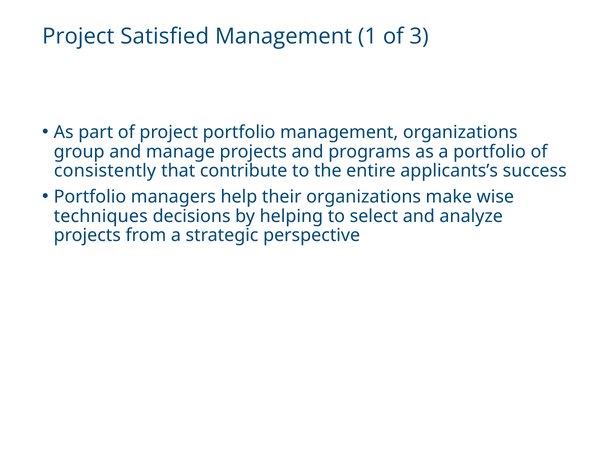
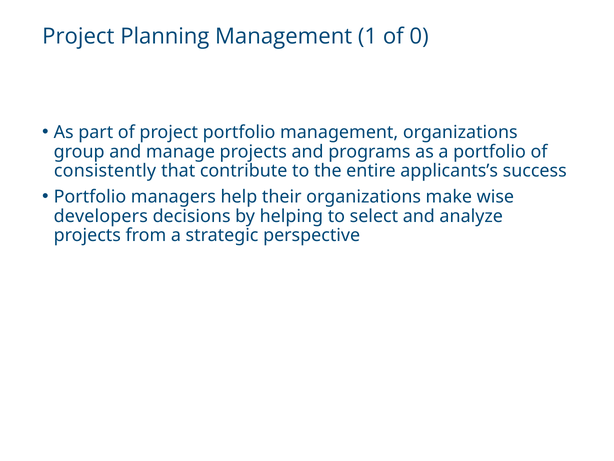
Satisfied: Satisfied -> Planning
3: 3 -> 0
techniques: techniques -> developers
